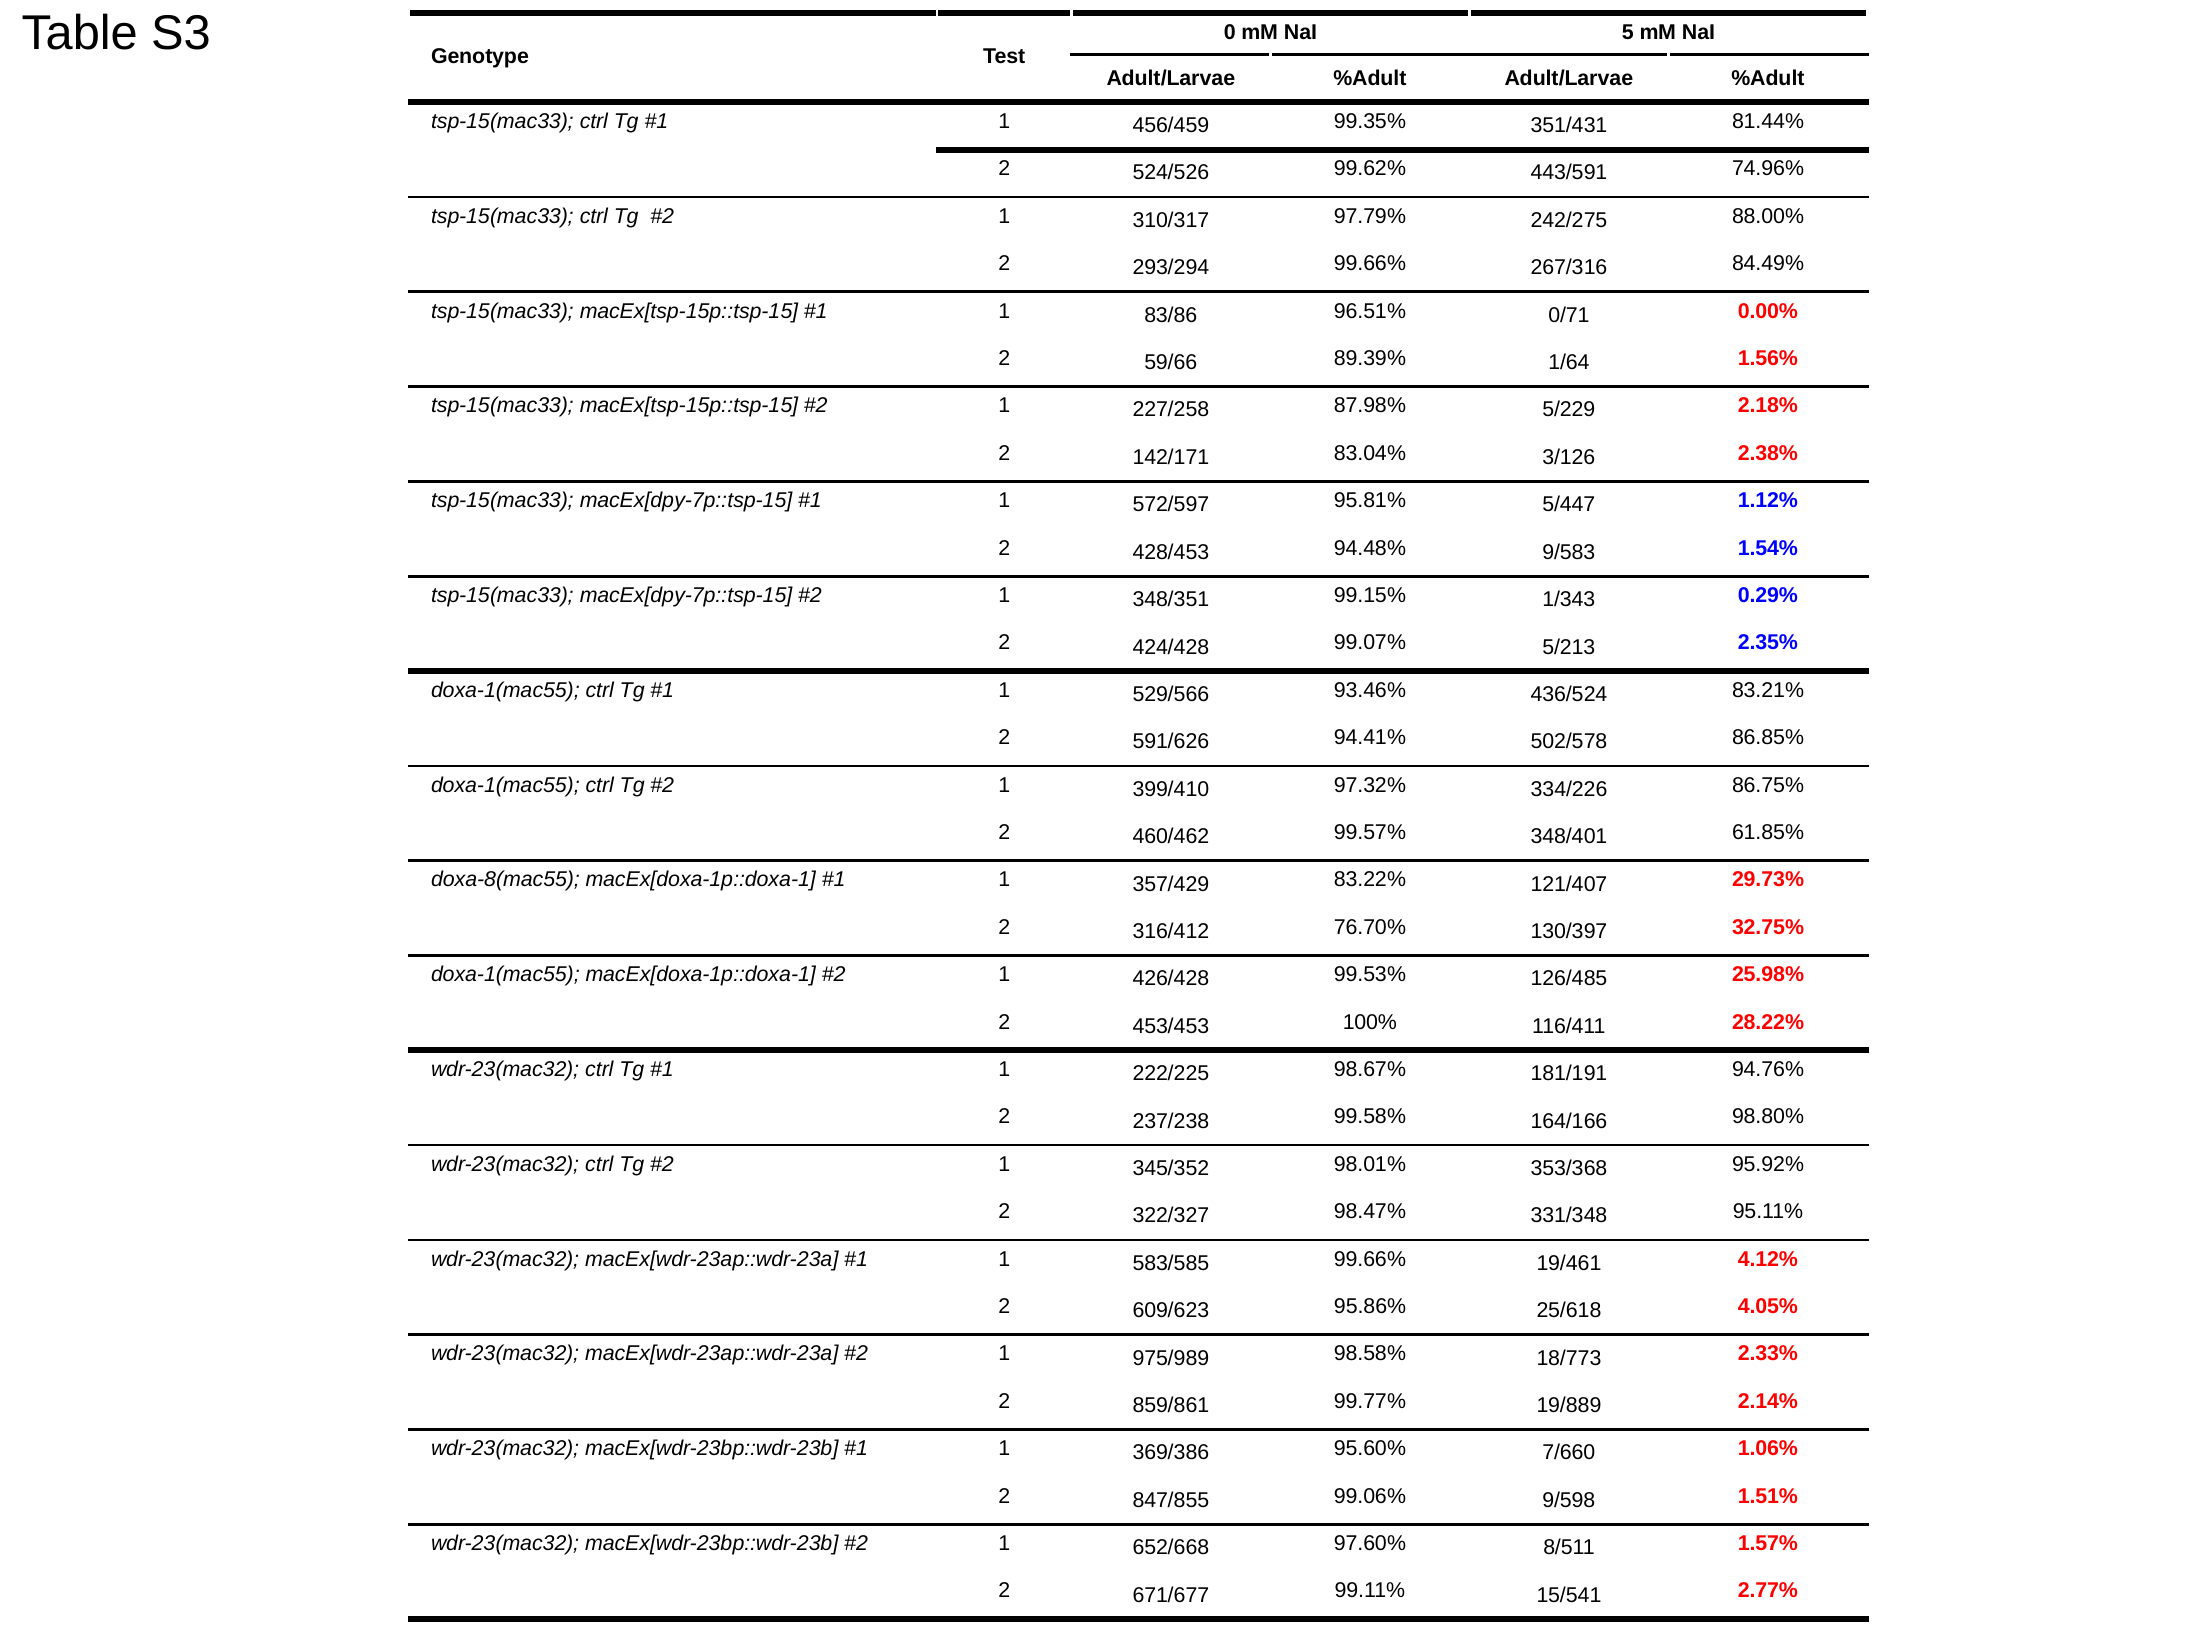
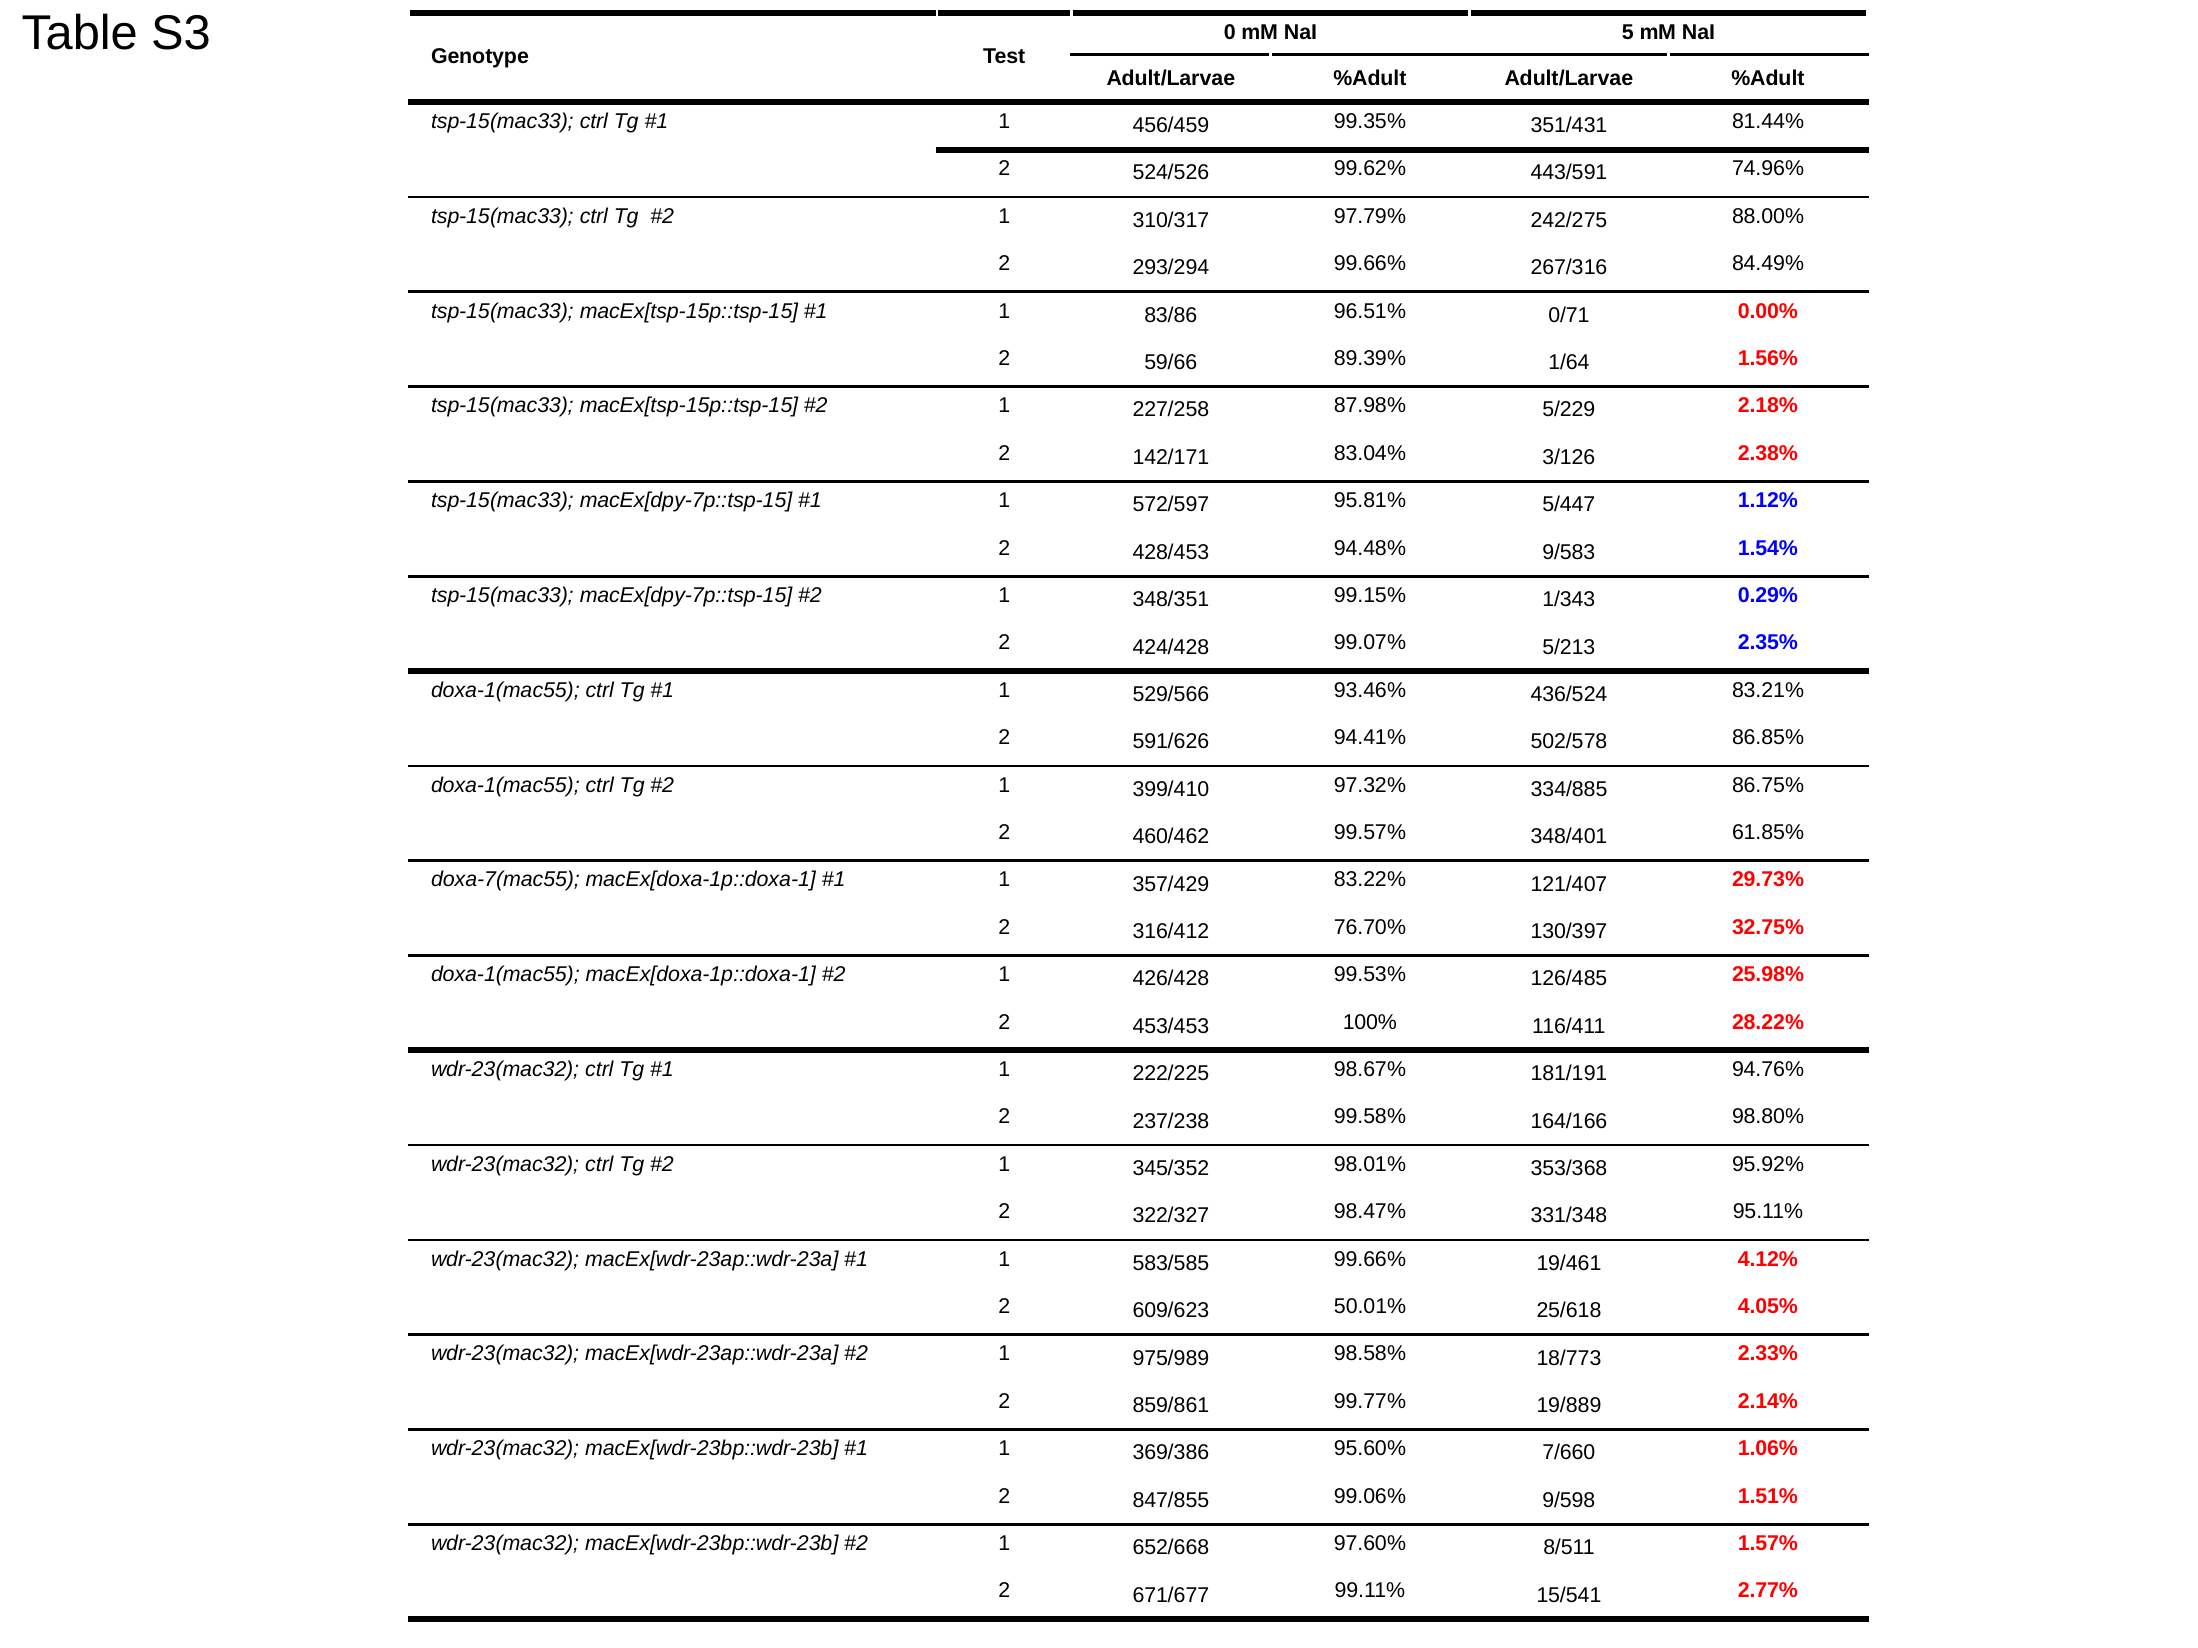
334/226: 334/226 -> 334/885
doxa-8(mac55: doxa-8(mac55 -> doxa-7(mac55
95.86%: 95.86% -> 50.01%
